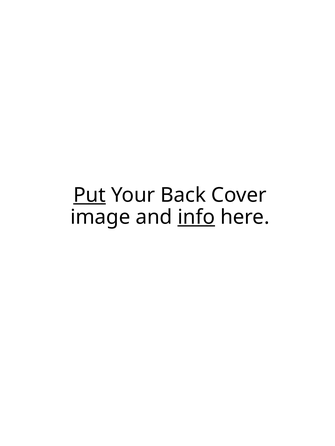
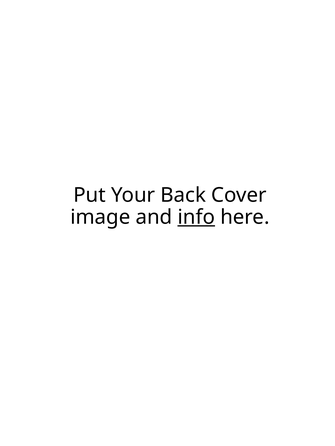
Put underline: present -> none
